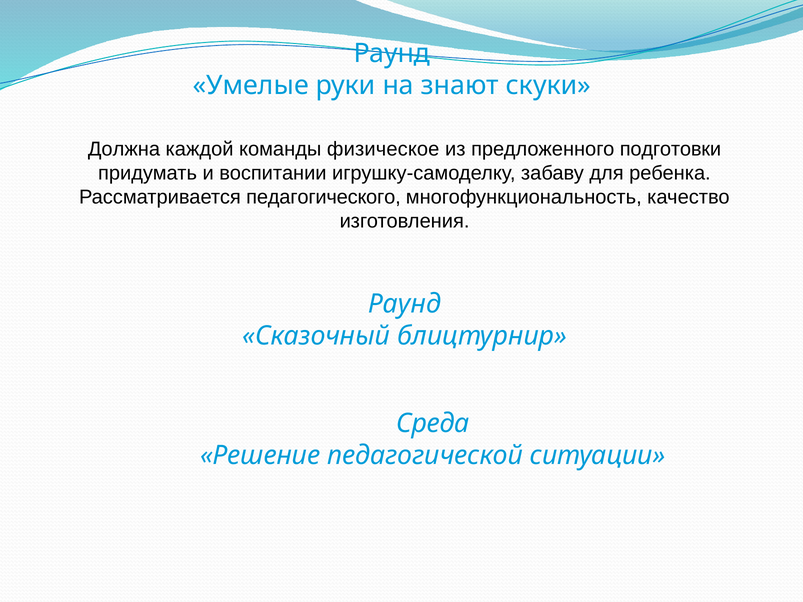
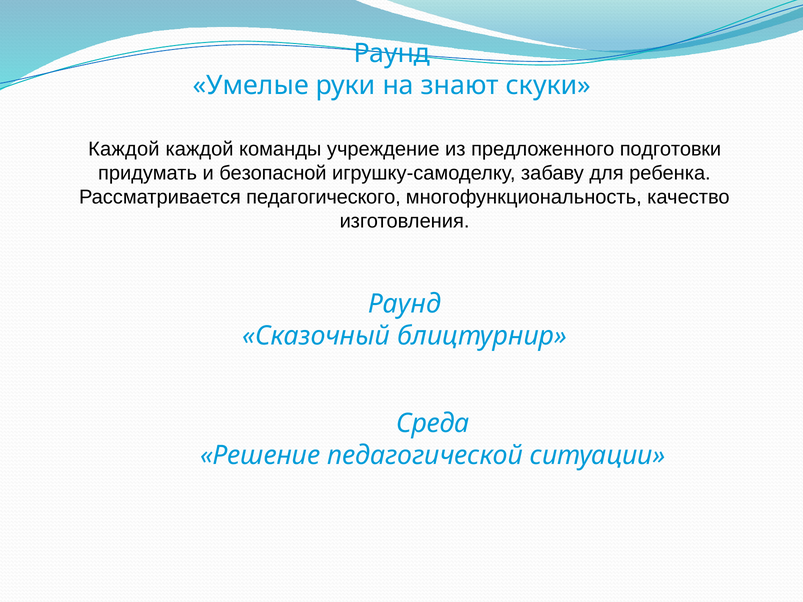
Должна at (124, 149): Должна -> Каждой
физическое: физическое -> учреждение
воспитании: воспитании -> безопасной
